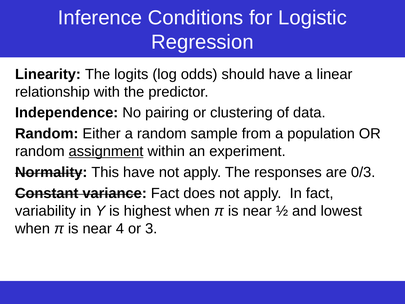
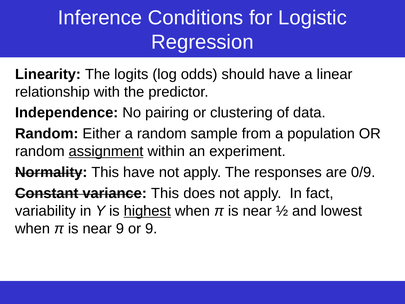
0/3: 0/3 -> 0/9
variance Fact: Fact -> This
highest underline: none -> present
near 4: 4 -> 9
or 3: 3 -> 9
